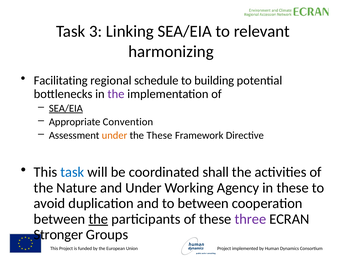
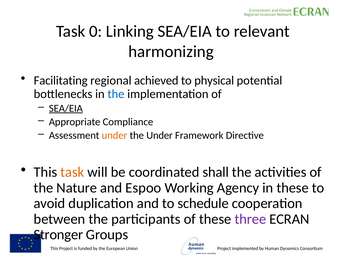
3: 3 -> 0
schedule: schedule -> achieved
building: building -> physical
the at (116, 94) colour: purple -> blue
Convention: Convention -> Compliance
the These: These -> Under
task at (72, 172) colour: blue -> orange
and Under: Under -> Espoo
to between: between -> schedule
the at (98, 219) underline: present -> none
